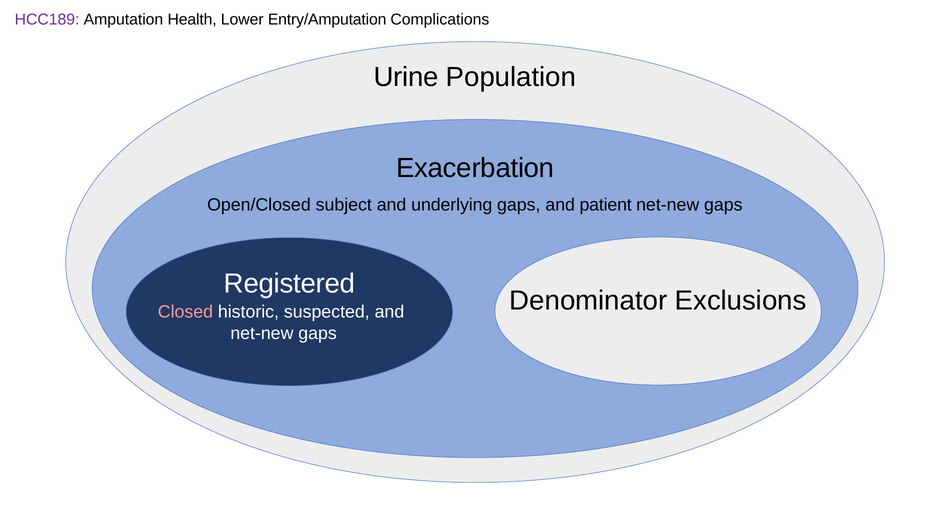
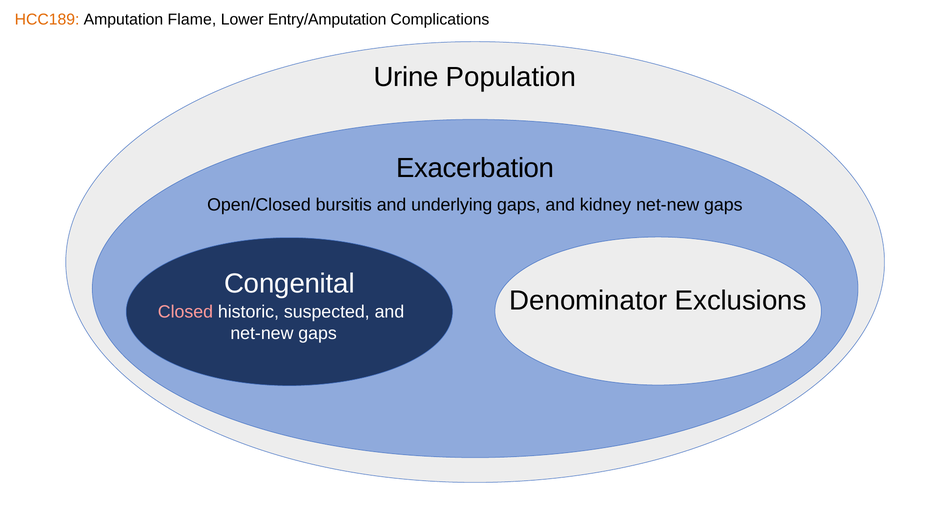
HCC189 colour: purple -> orange
Health: Health -> Flame
subject: subject -> bursitis
patient: patient -> kidney
Registered: Registered -> Congenital
